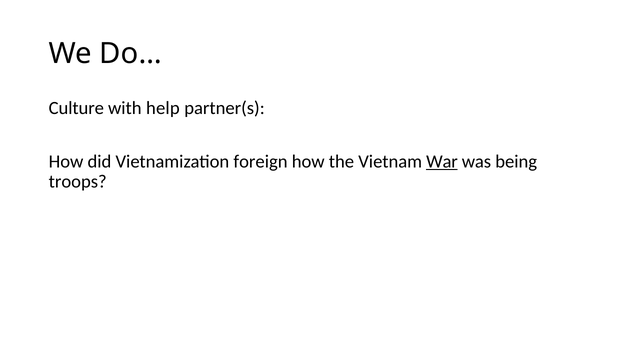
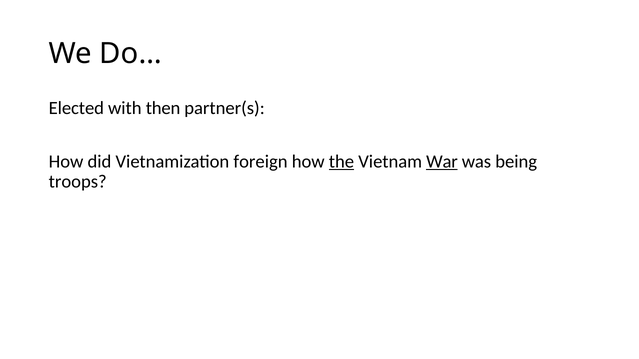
Culture: Culture -> Elected
help: help -> then
the underline: none -> present
